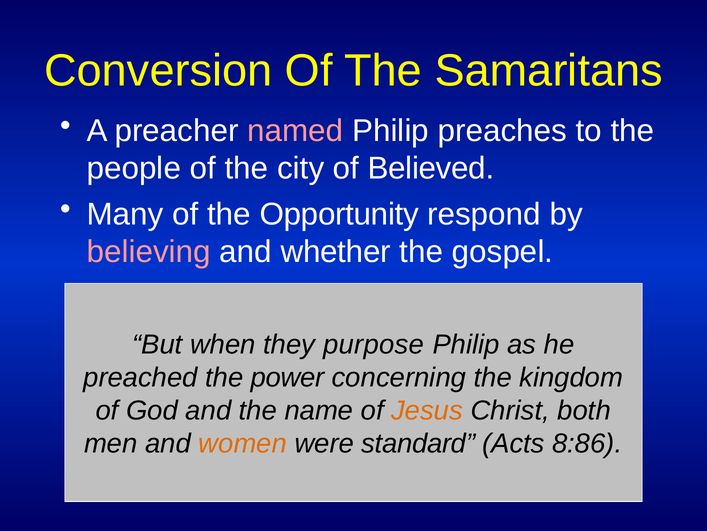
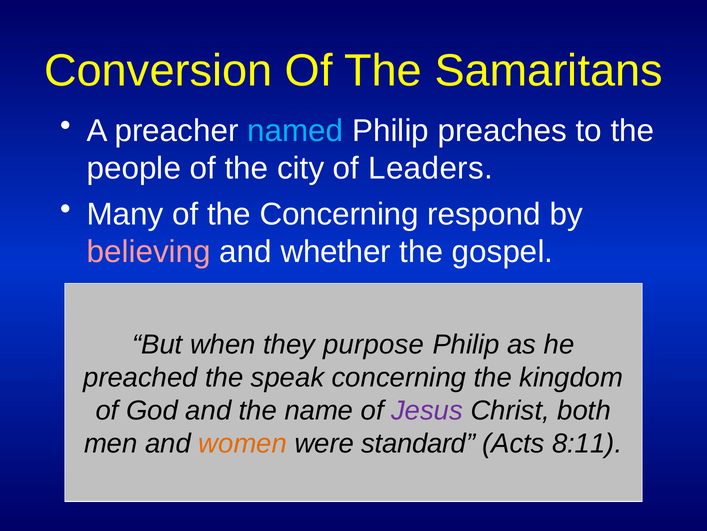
named colour: pink -> light blue
Believed: Believed -> Leaders
the Opportunity: Opportunity -> Concerning
power: power -> speak
Jesus colour: orange -> purple
8:86: 8:86 -> 8:11
